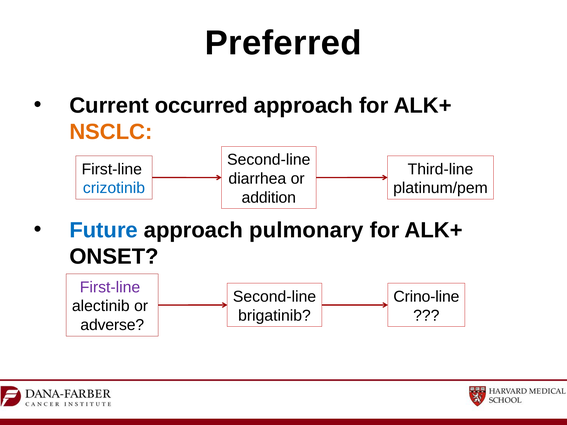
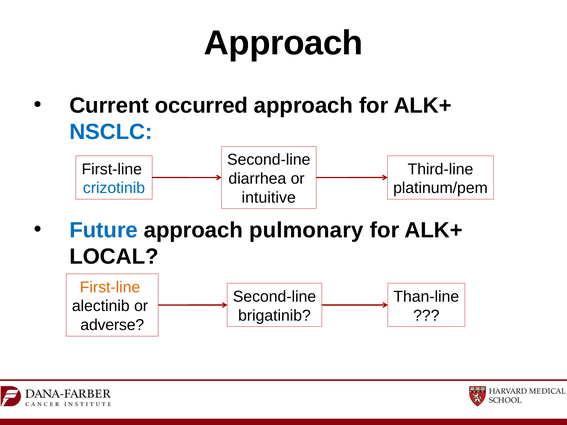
Preferred at (283, 43): Preferred -> Approach
NSCLC colour: orange -> blue
addition: addition -> intuitive
ONSET: ONSET -> LOCAL
First-line at (110, 287) colour: purple -> orange
Crino-line: Crino-line -> Than-line
